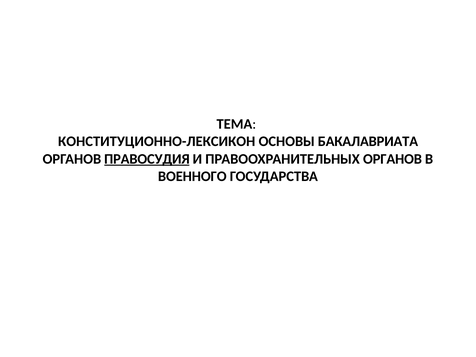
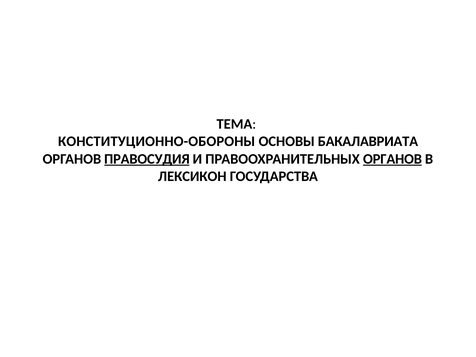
КОНСТИТУЦИОННО-ЛЕКСИКОН: КОНСТИТУЦИОННО-ЛЕКСИКОН -> КОНСТИТУЦИОННО-ОБОРОНЫ
ОРГАНОВ at (392, 159) underline: none -> present
ВОЕННОГО: ВОЕННОГО -> ЛЕКСИКОН
